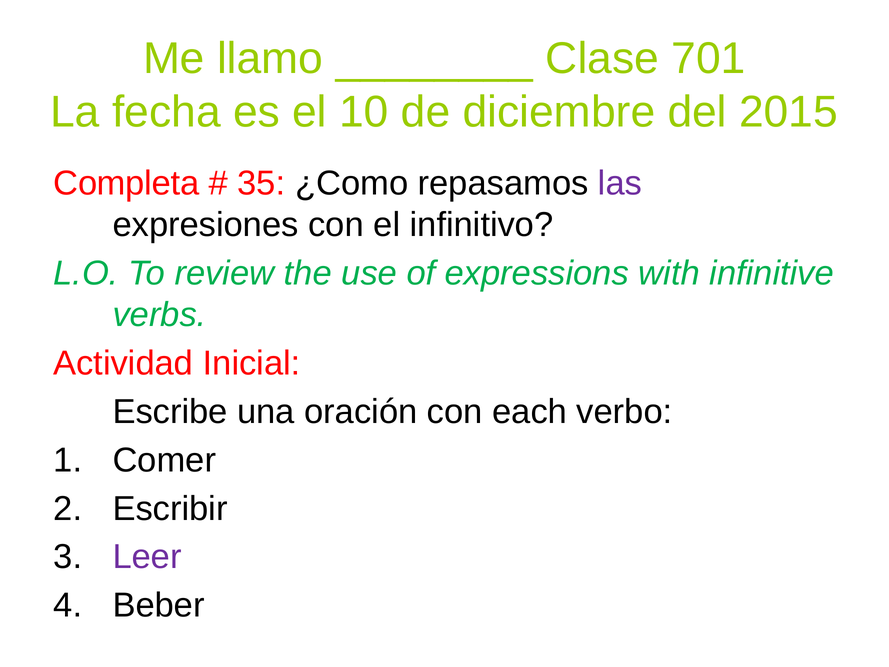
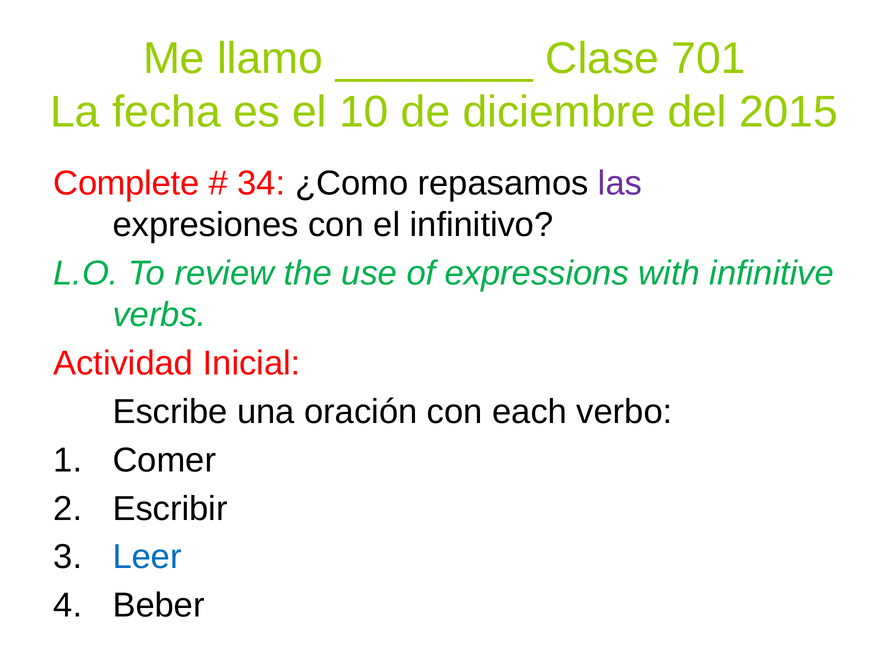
Completa: Completa -> Complete
35: 35 -> 34
Leer colour: purple -> blue
